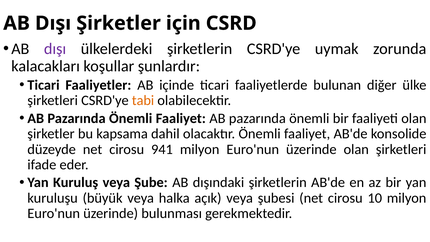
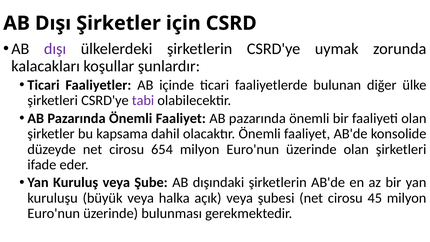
tabi colour: orange -> purple
941: 941 -> 654
10: 10 -> 45
